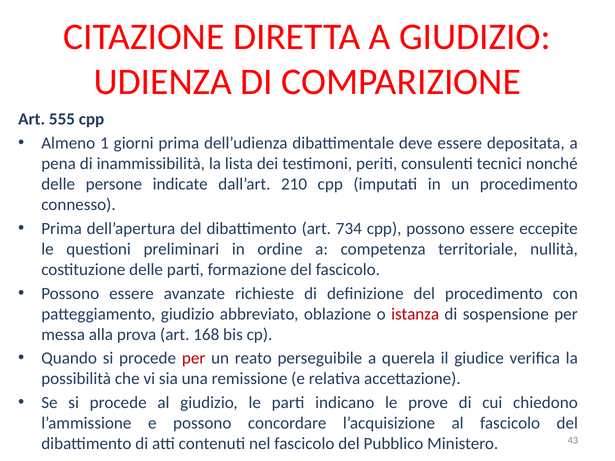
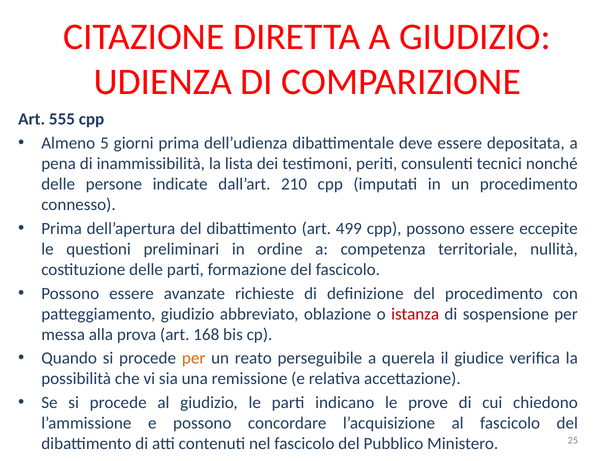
1: 1 -> 5
734: 734 -> 499
per at (194, 359) colour: red -> orange
43: 43 -> 25
